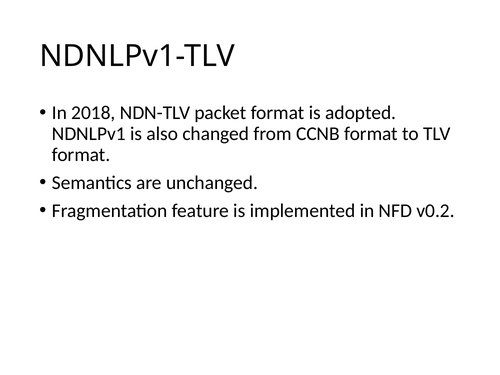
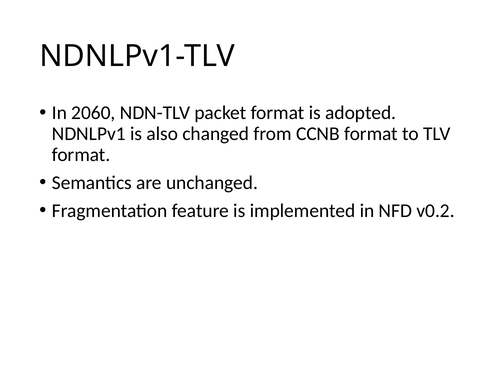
2018: 2018 -> 2060
